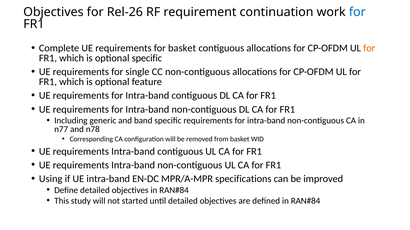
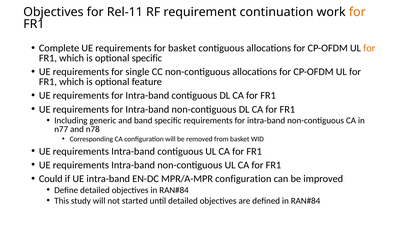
Rel-26: Rel-26 -> Rel-11
for at (357, 12) colour: blue -> orange
Using: Using -> Could
MPR/A-MPR specifications: specifications -> configuration
